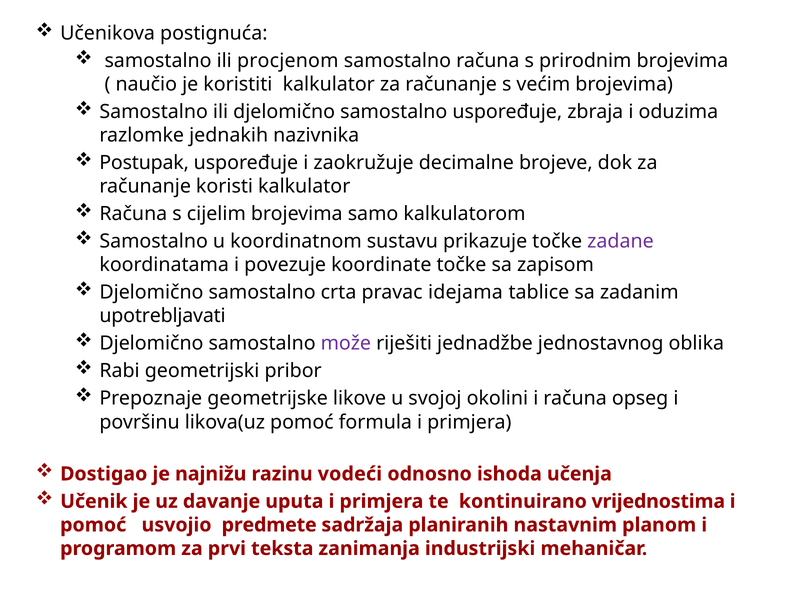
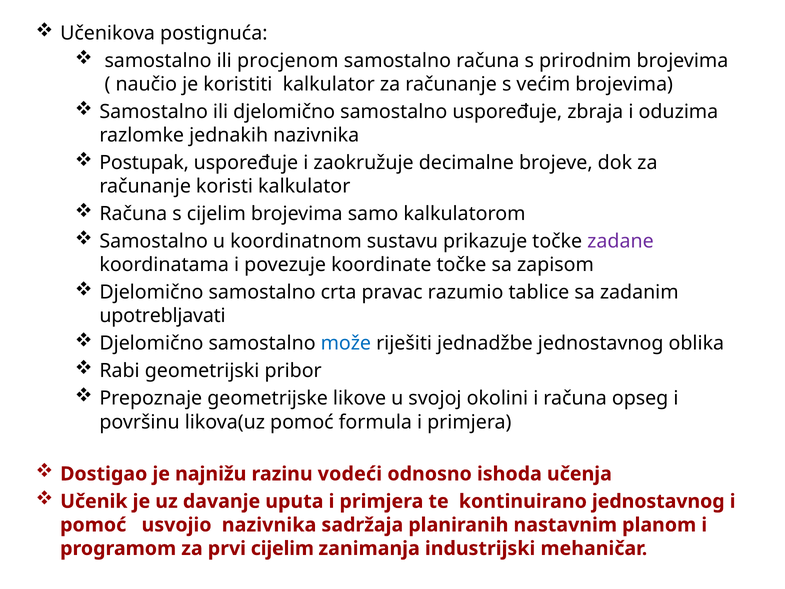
idejama: idejama -> razumio
može colour: purple -> blue
kontinuirano vrijednostima: vrijednostima -> jednostavnog
usvojio predmete: predmete -> nazivnika
prvi teksta: teksta -> cijelim
